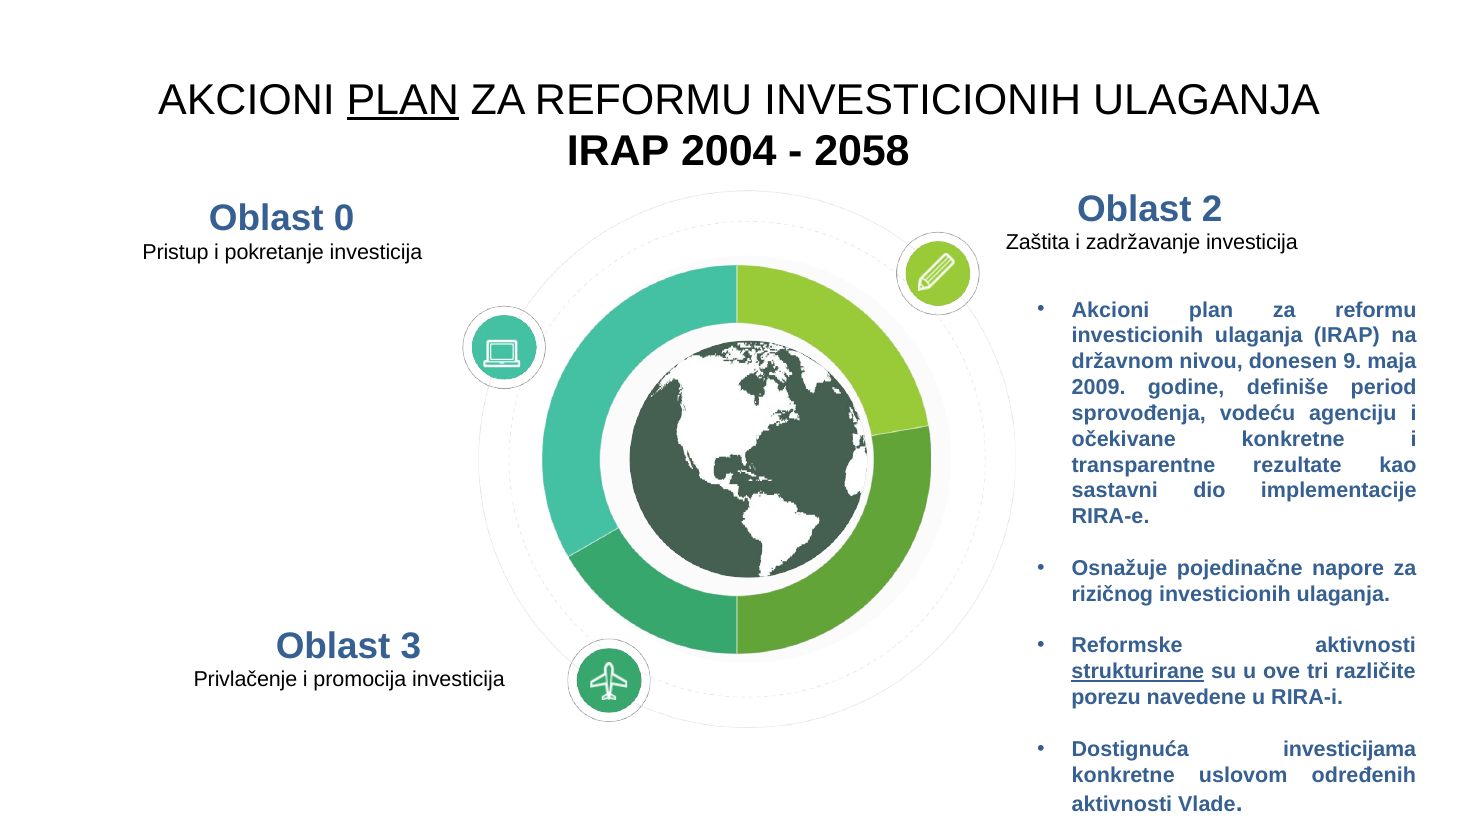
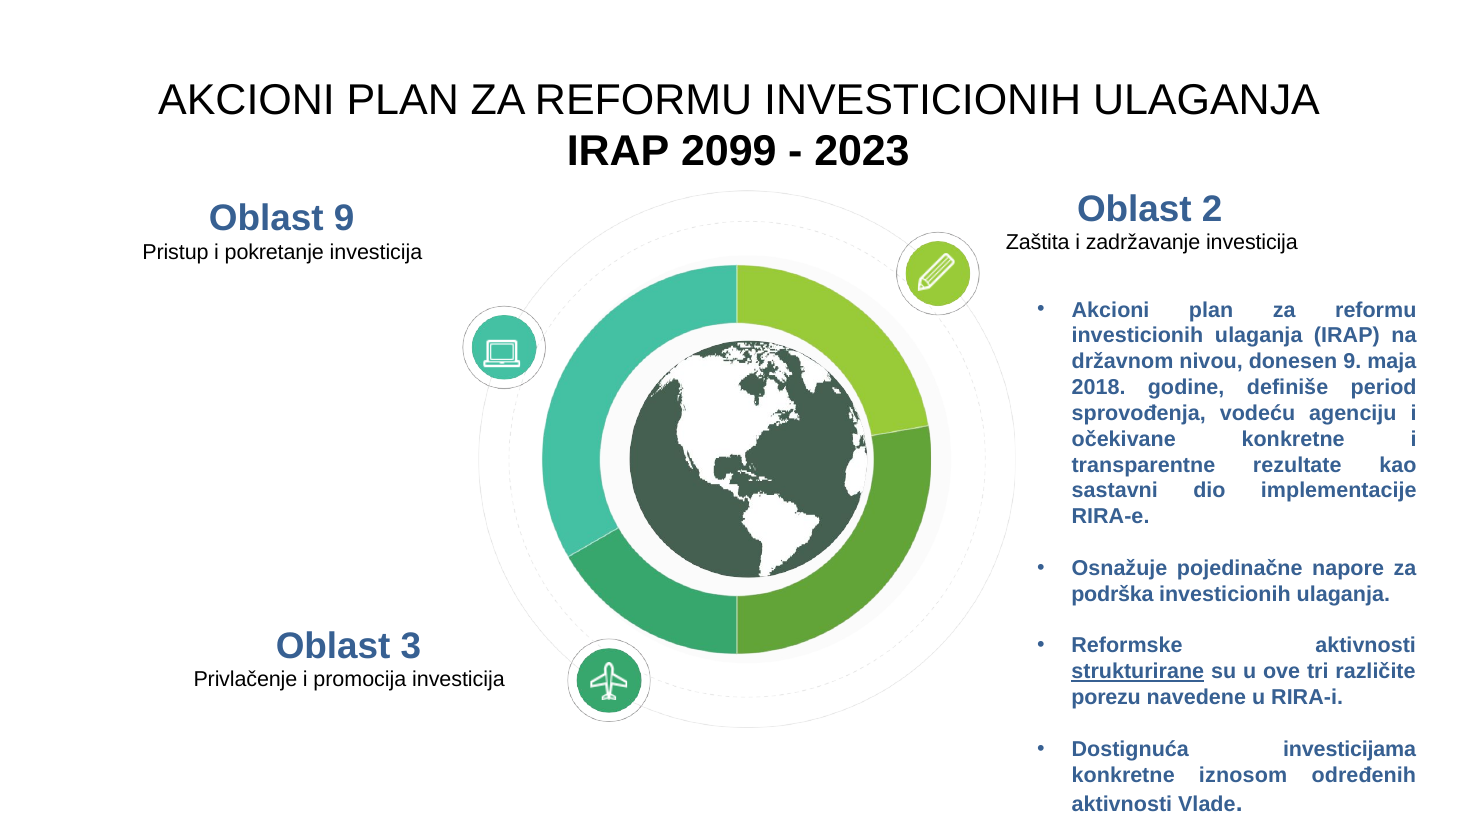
PLAN at (403, 100) underline: present -> none
2004: 2004 -> 2099
2058: 2058 -> 2023
Oblast 0: 0 -> 9
2009: 2009 -> 2018
rizičnog: rizičnog -> podrška
uslovom: uslovom -> iznosom
